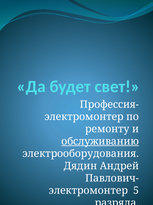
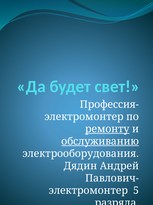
ремонту underline: none -> present
